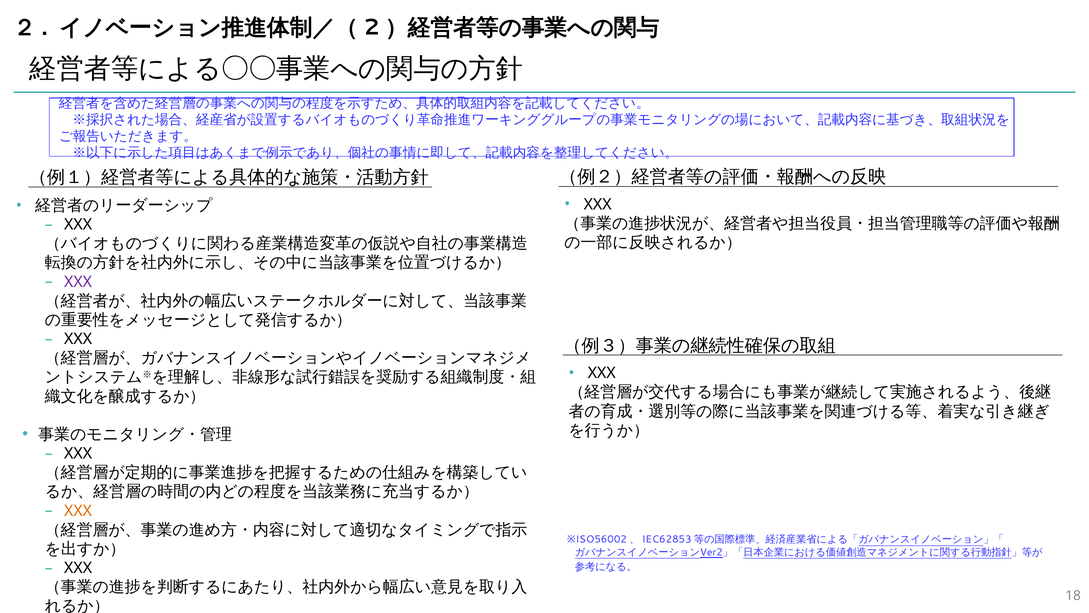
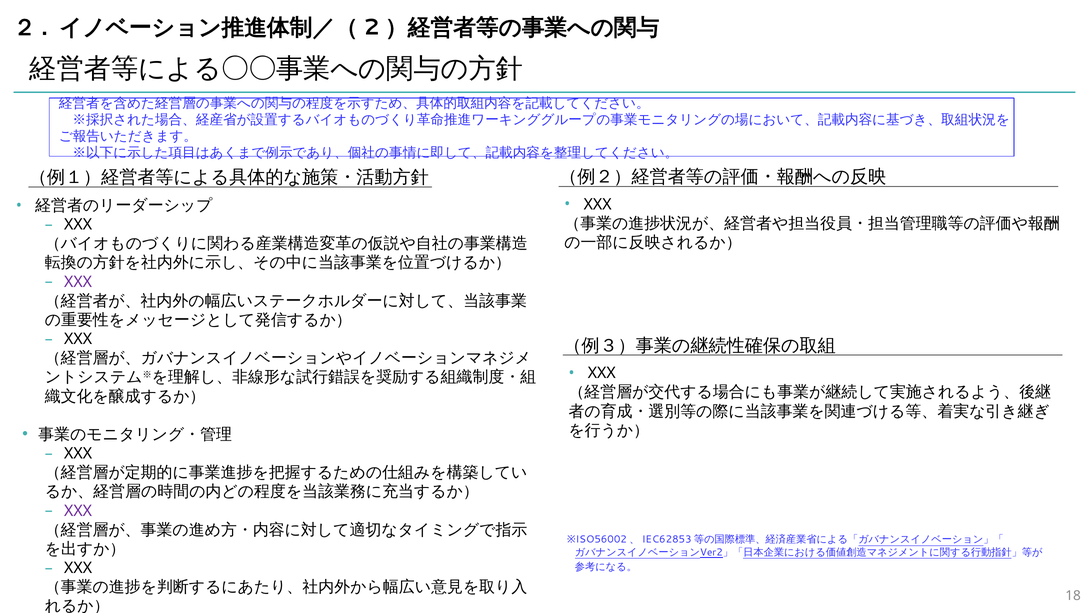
XXX at (78, 510) colour: orange -> purple
